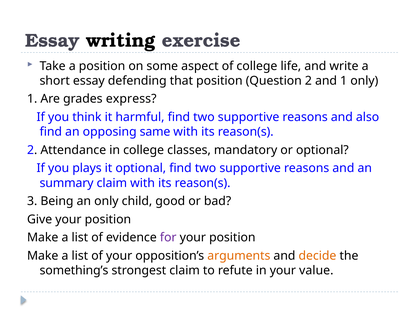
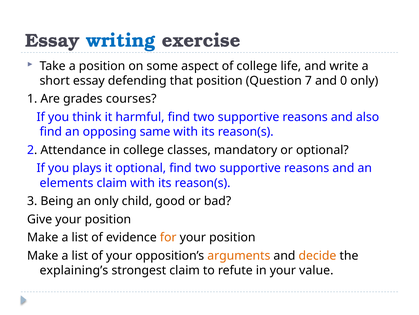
writing colour: black -> blue
Question 2: 2 -> 7
and 1: 1 -> 0
express: express -> courses
summary: summary -> elements
for colour: purple -> orange
something’s: something’s -> explaining’s
